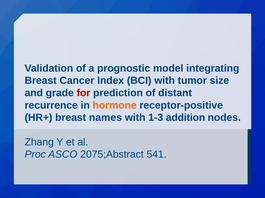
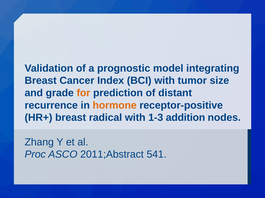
for colour: red -> orange
names: names -> radical
2075;Abstract: 2075;Abstract -> 2011;Abstract
